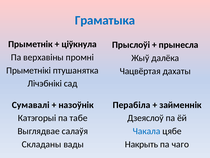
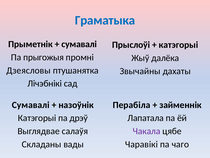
ціўкнула at (79, 44): ціўкнула -> сумавалі
прынесла at (179, 45): прынесла -> катэгорыі
верхавіны: верхавіны -> прыгожыя
Прыметнікі: Прыметнікі -> Дзеясловы
Чацвёртая: Чацвёртая -> Звычайны
табе: табе -> дрэў
Дзеяслоў: Дзеяслоў -> Лапатала
Чакала colour: blue -> purple
Накрыть: Накрыть -> Чаравікі
